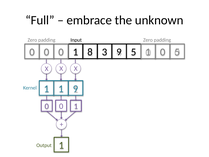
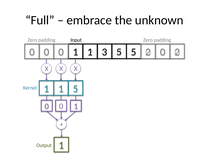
8 at (90, 52): 8 -> 1
3 9: 9 -> 5
1 at (148, 52): 1 -> 2
5 at (177, 52): 5 -> 2
1 9: 9 -> 5
